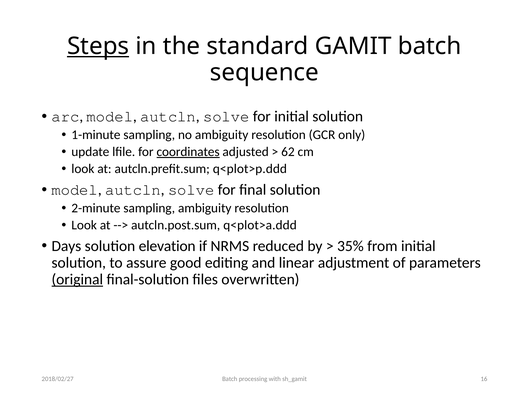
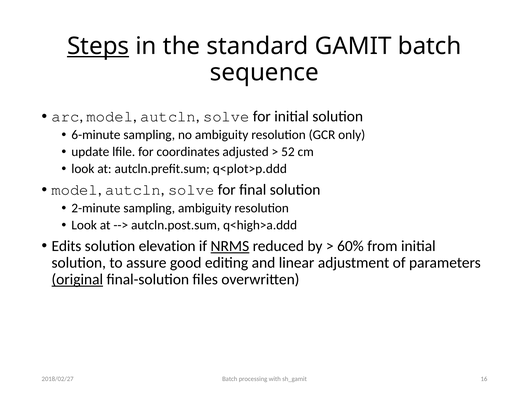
1-minute: 1-minute -> 6-minute
coordinates underline: present -> none
62: 62 -> 52
q<plot>a.ddd: q<plot>a.ddd -> q<high>a.ddd
Days: Days -> Edits
NRMS underline: none -> present
35%: 35% -> 60%
